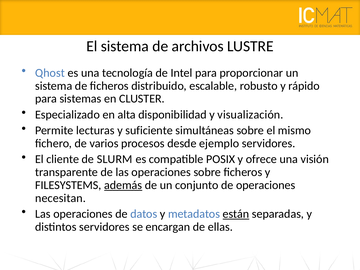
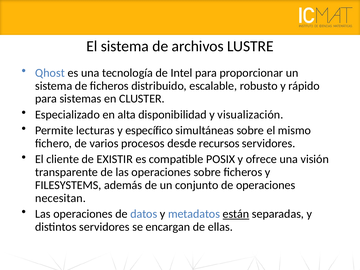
suficiente: suficiente -> específico
ejemplo: ejemplo -> recursos
SLURM: SLURM -> EXISTIR
además underline: present -> none
